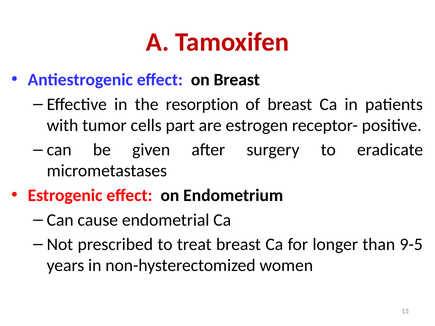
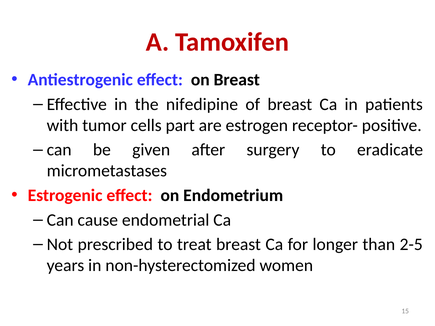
resorption: resorption -> nifedipine
9-5: 9-5 -> 2-5
